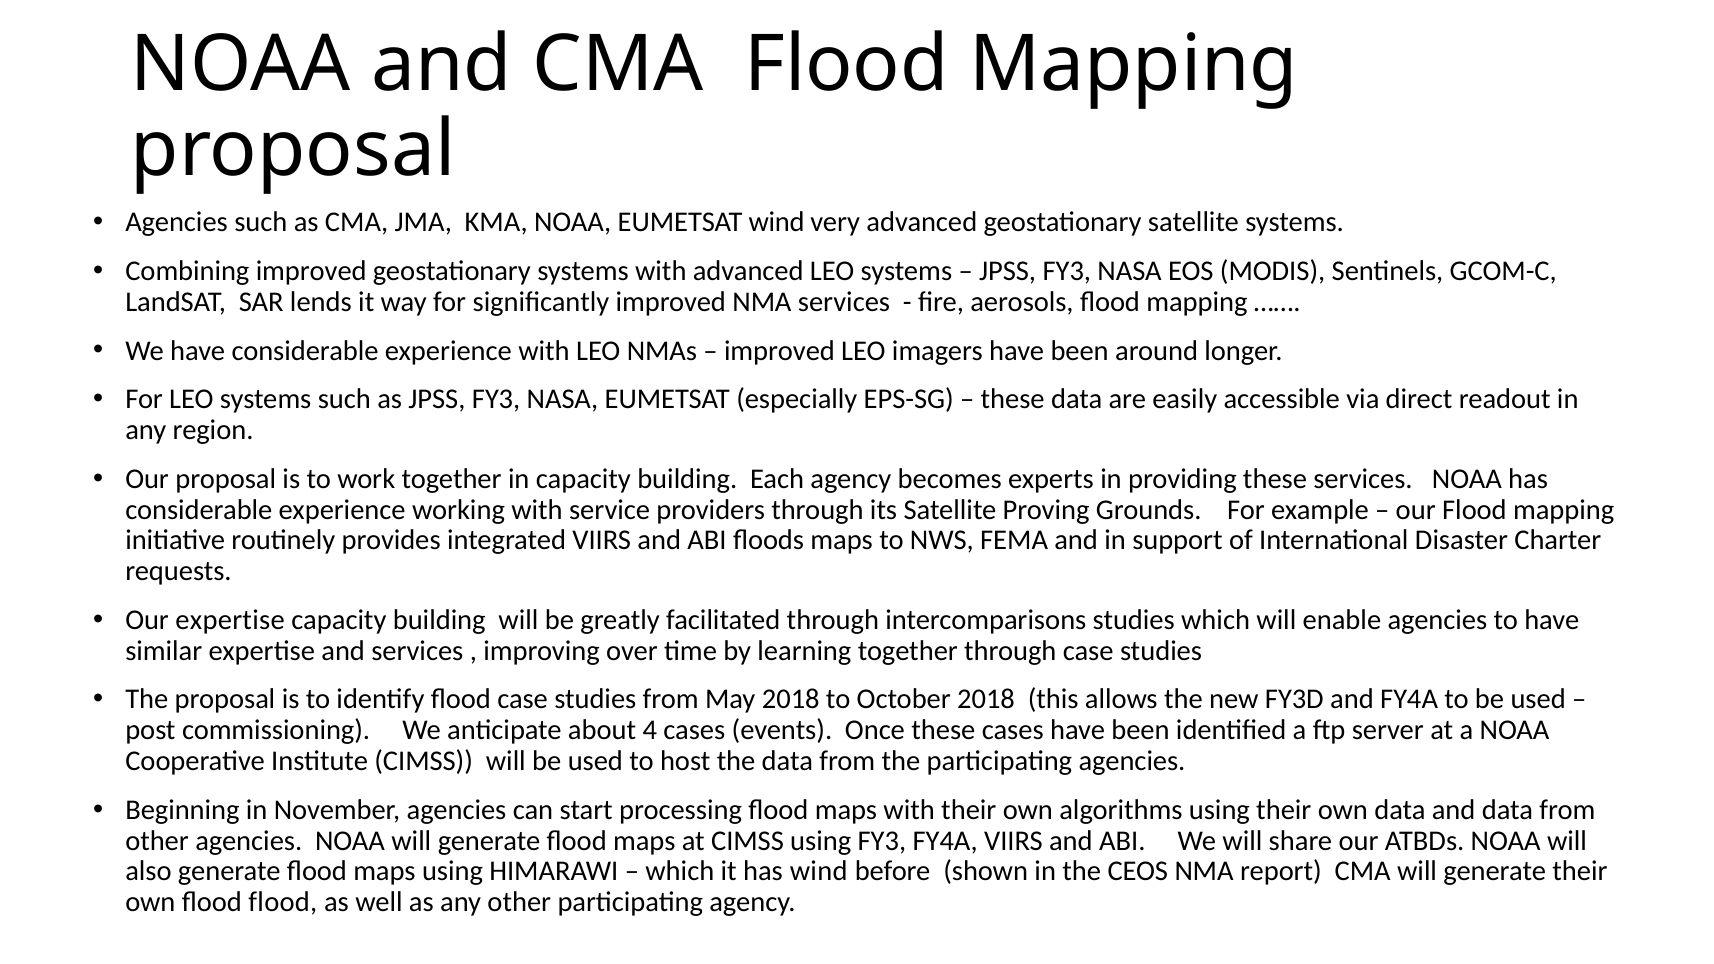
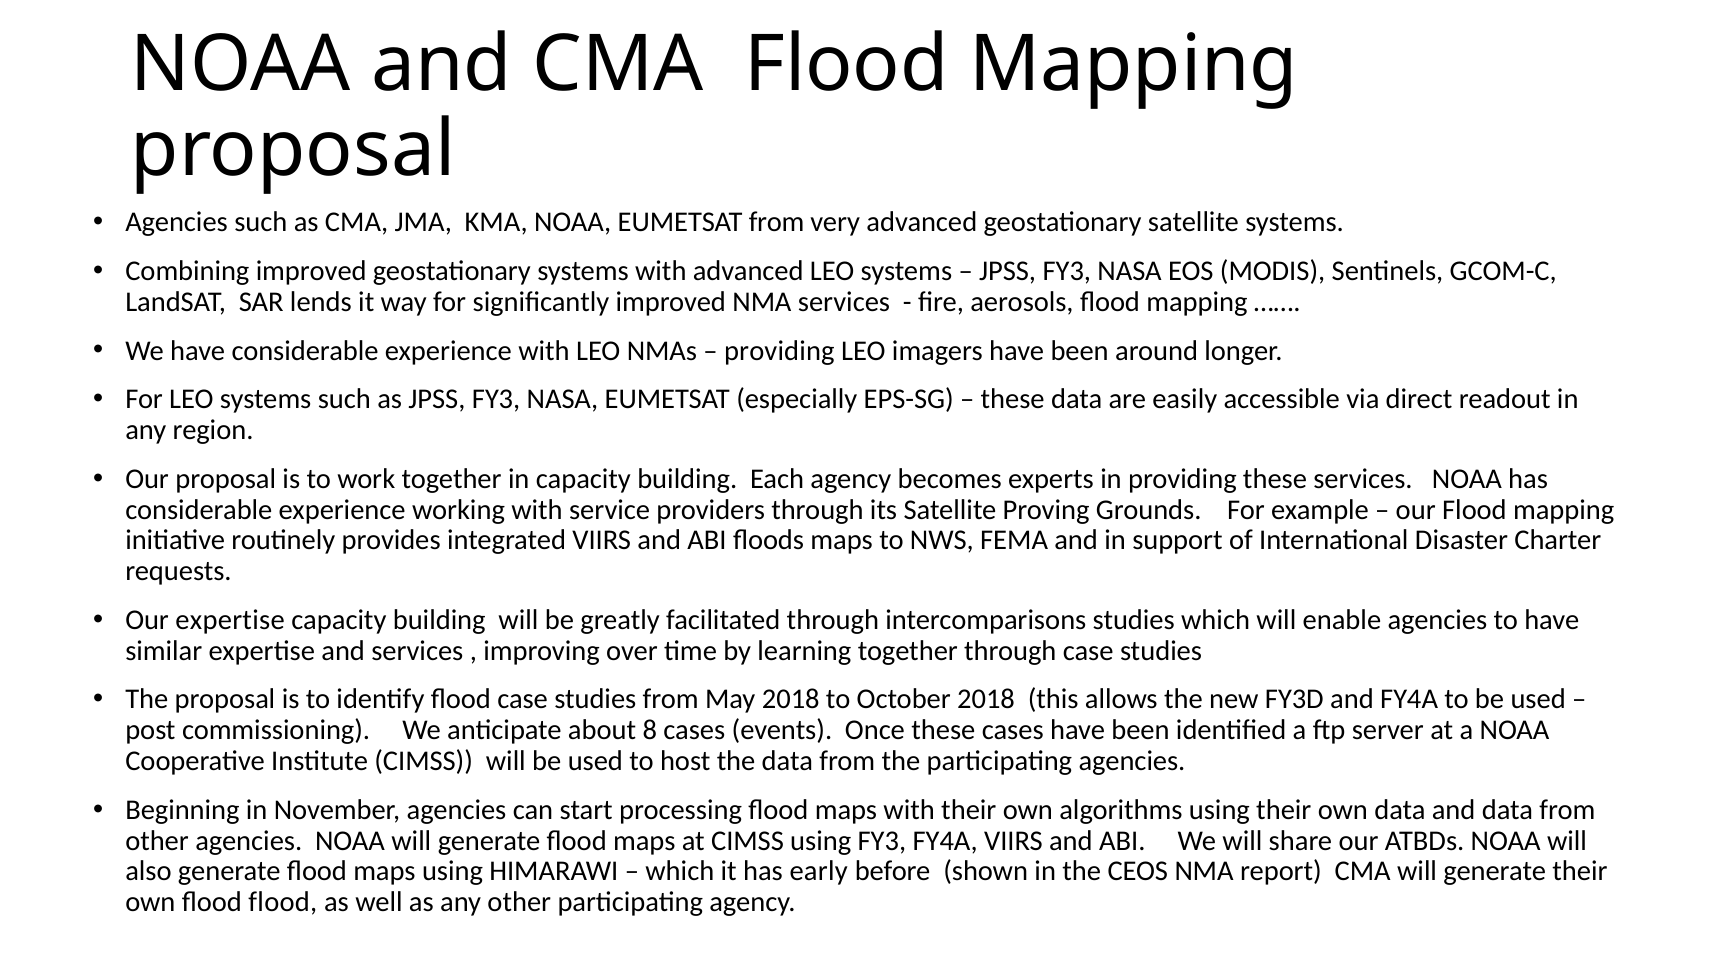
EUMETSAT wind: wind -> from
improved at (779, 351): improved -> providing
4: 4 -> 8
has wind: wind -> early
